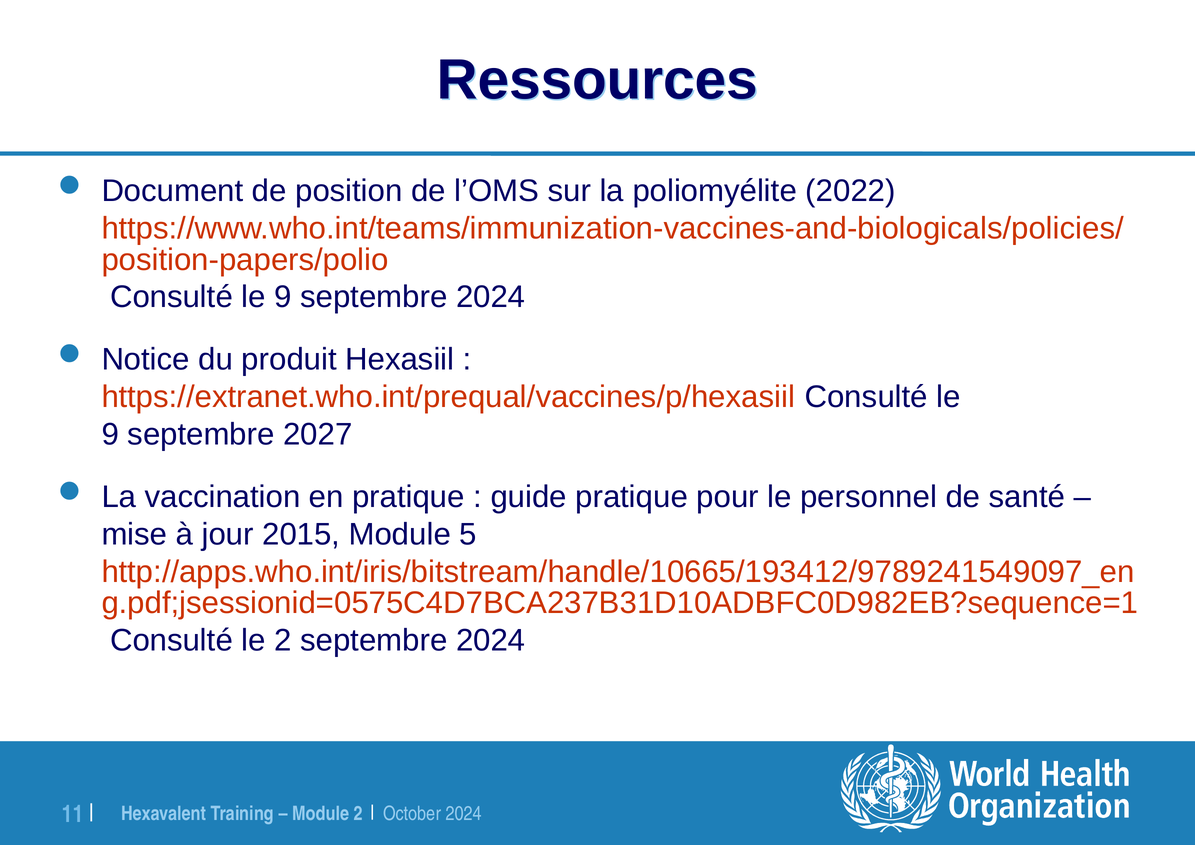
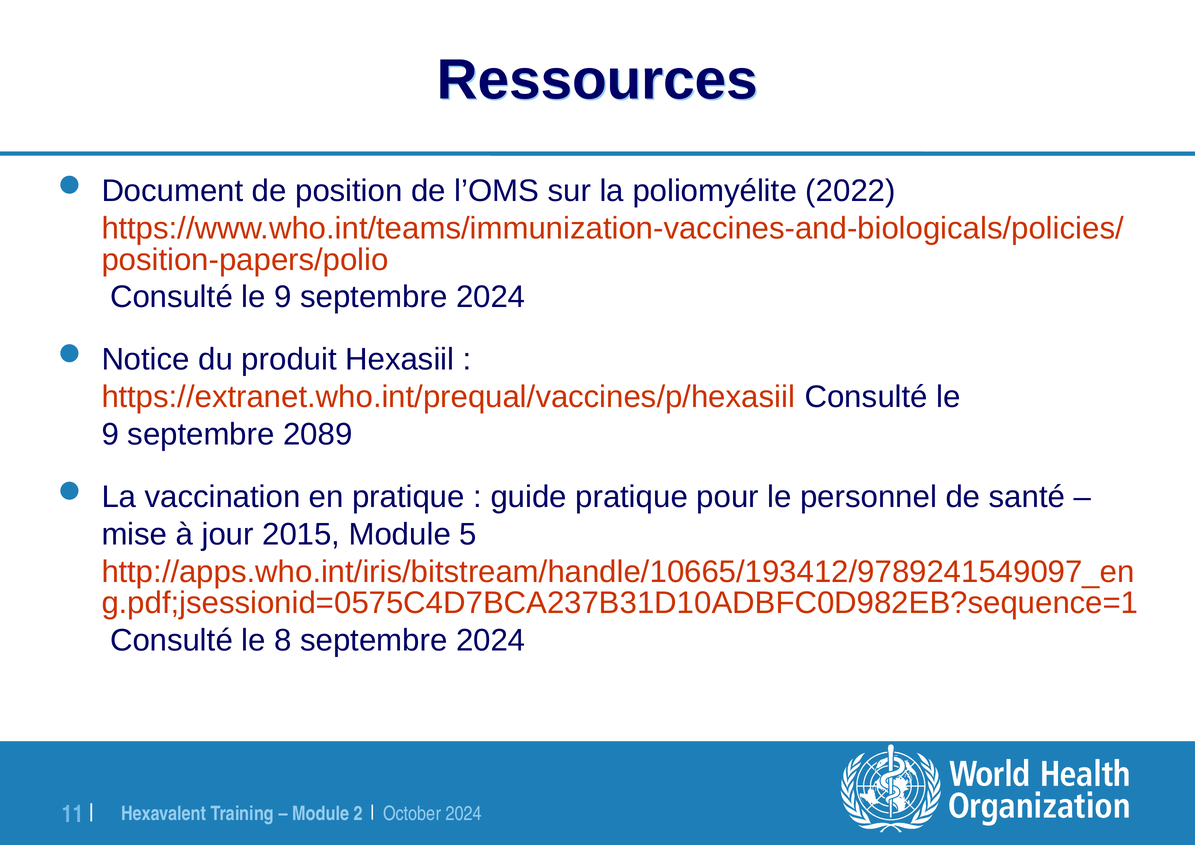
2027: 2027 -> 2089
le 2: 2 -> 8
